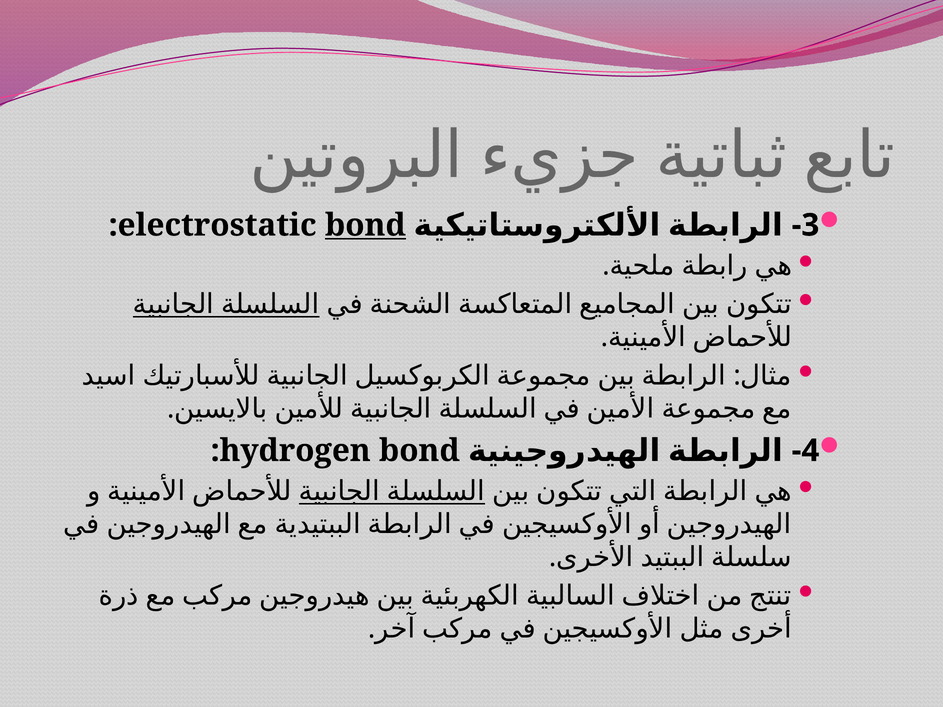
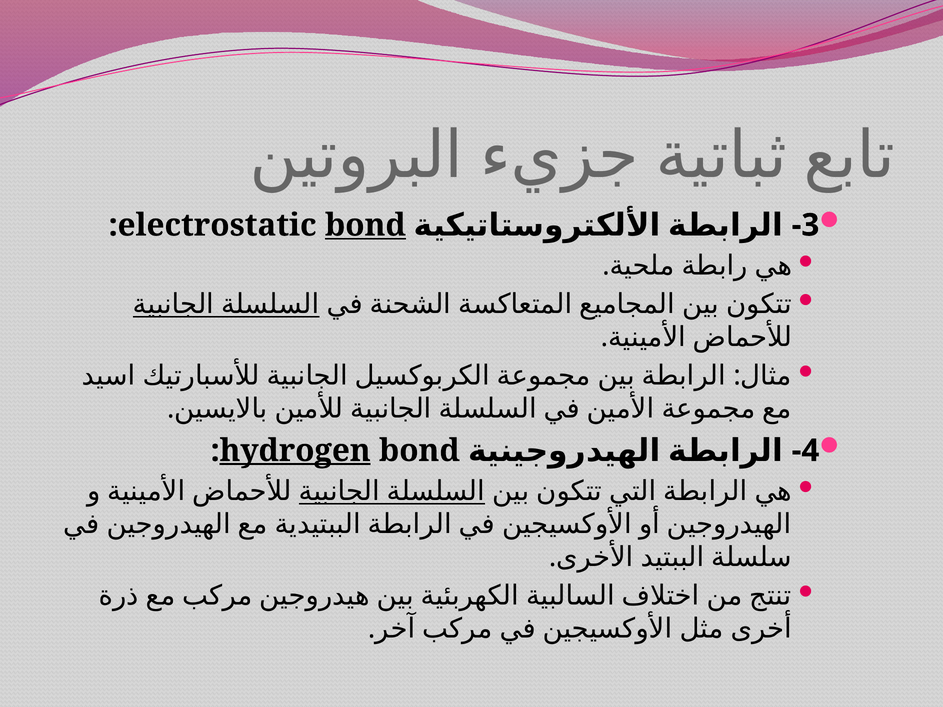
hydrogen underline: none -> present
